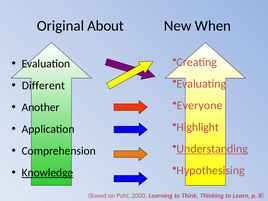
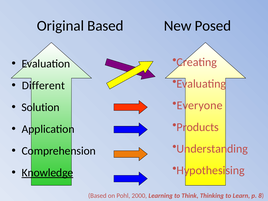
Original About: About -> Based
When: When -> Posed
Another: Another -> Solution
Highlight: Highlight -> Products
Understanding underline: present -> none
